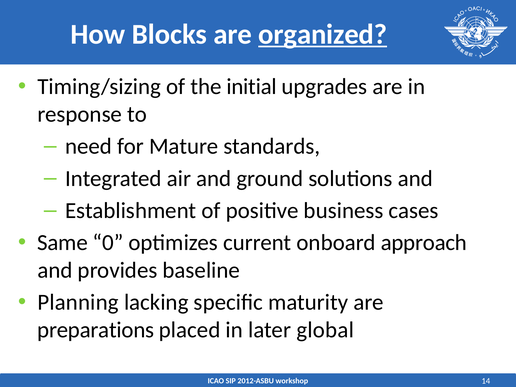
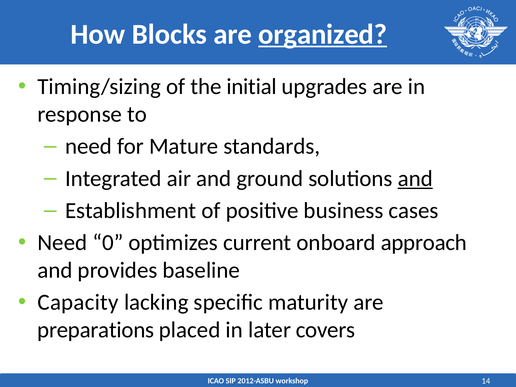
and at (415, 179) underline: none -> present
Same at (62, 243): Same -> Need
Planning: Planning -> Capacity
global: global -> covers
